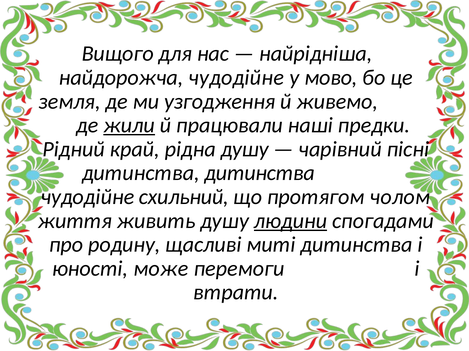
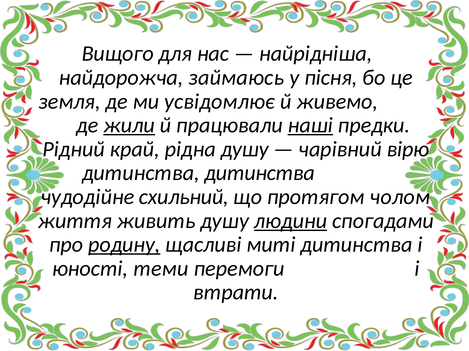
найдорожча чудодійне: чудодійне -> займаюсь
мово: мово -> пісня
узгодження: узгодження -> усвiдомлює
наші underline: none -> present
пісні: пісні -> вірю
родину underline: none -> present
може: може -> теми
